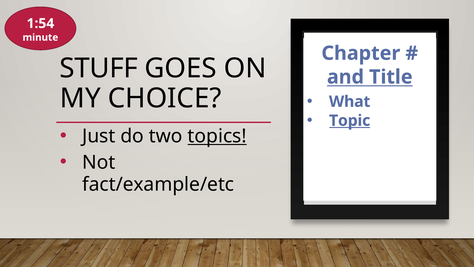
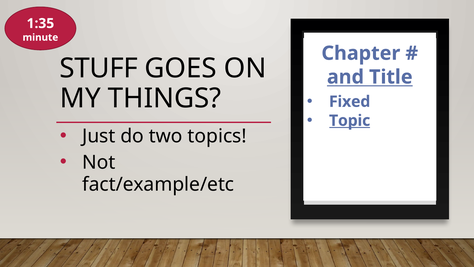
1:54: 1:54 -> 1:35
CHOICE: CHOICE -> THINGS
What: What -> Fixed
topics underline: present -> none
